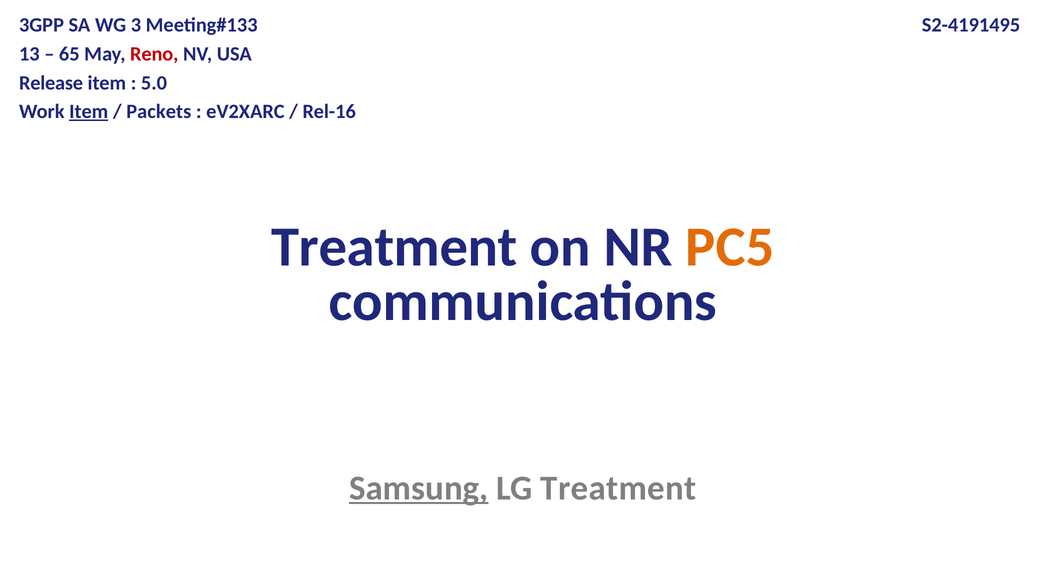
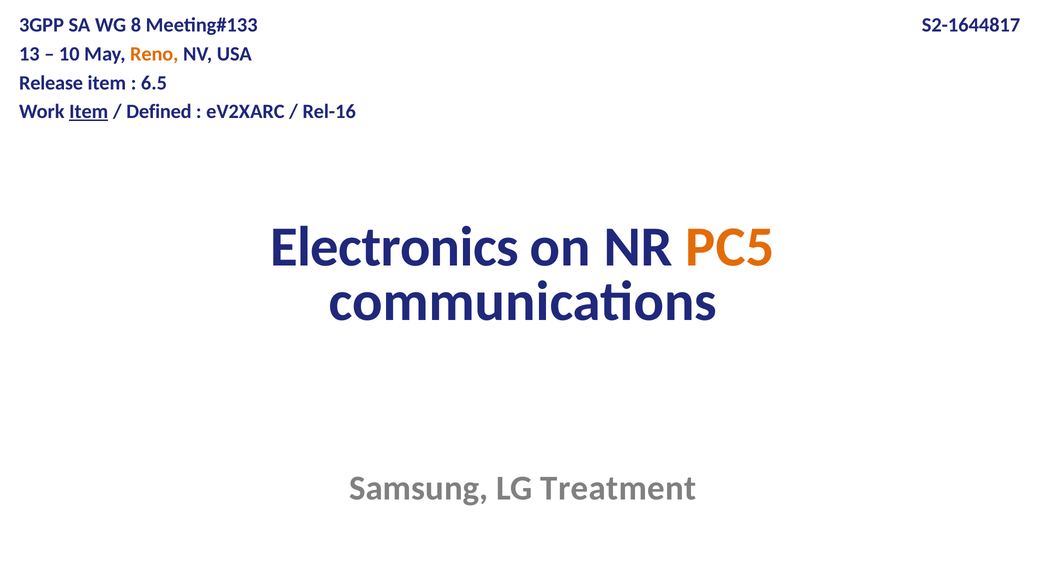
3: 3 -> 8
S2-4191495: S2-4191495 -> S2-1644817
65: 65 -> 10
Reno colour: red -> orange
5.0: 5.0 -> 6.5
Packets: Packets -> Defined
Treatment at (394, 247): Treatment -> Electronics
Samsung underline: present -> none
